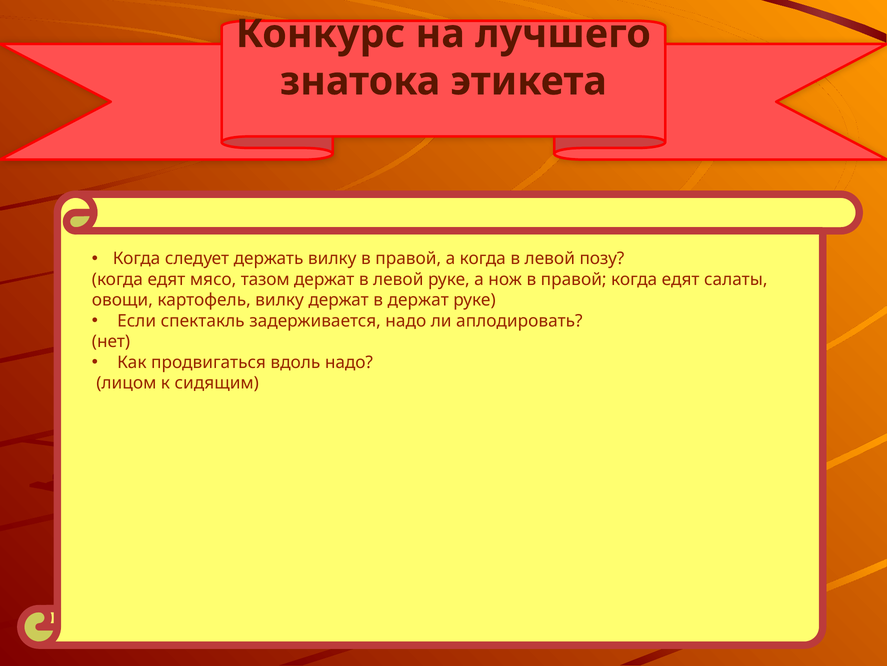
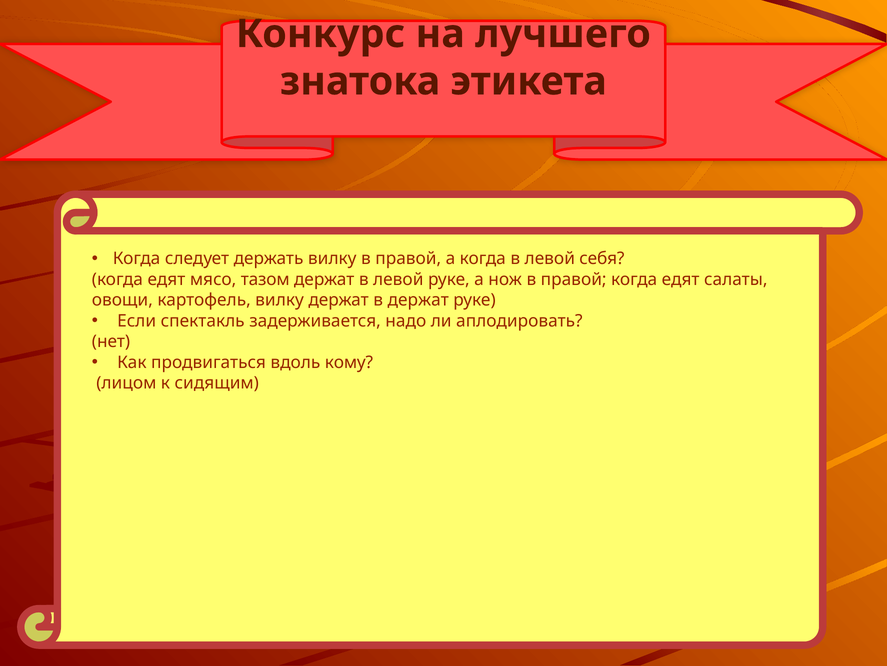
позу: позу -> себя
вдоль надо: надо -> кому
